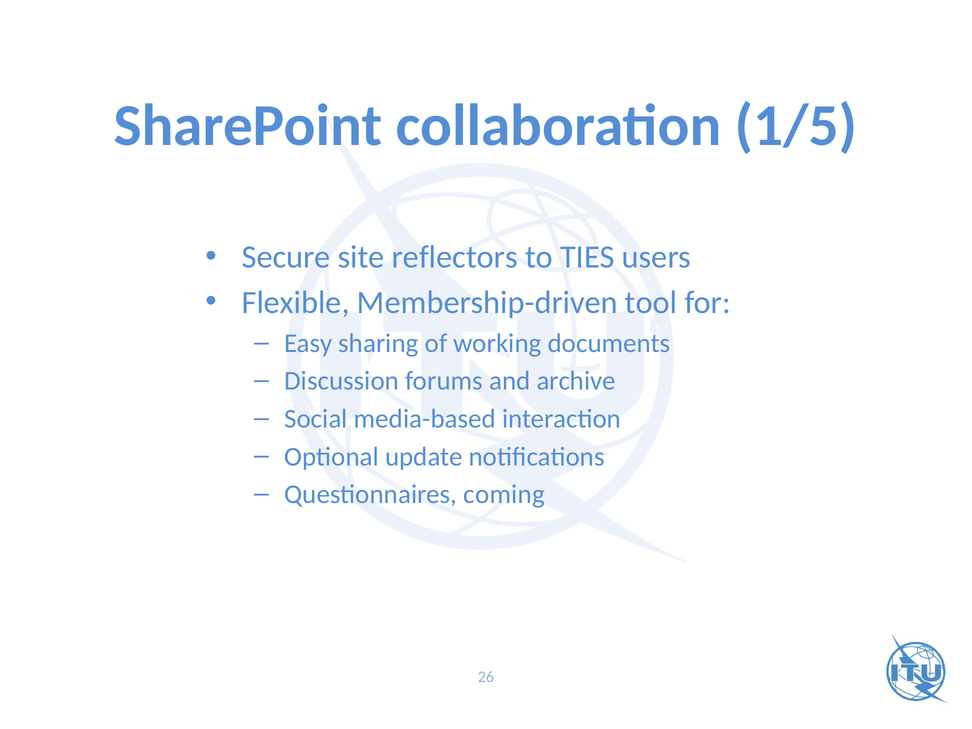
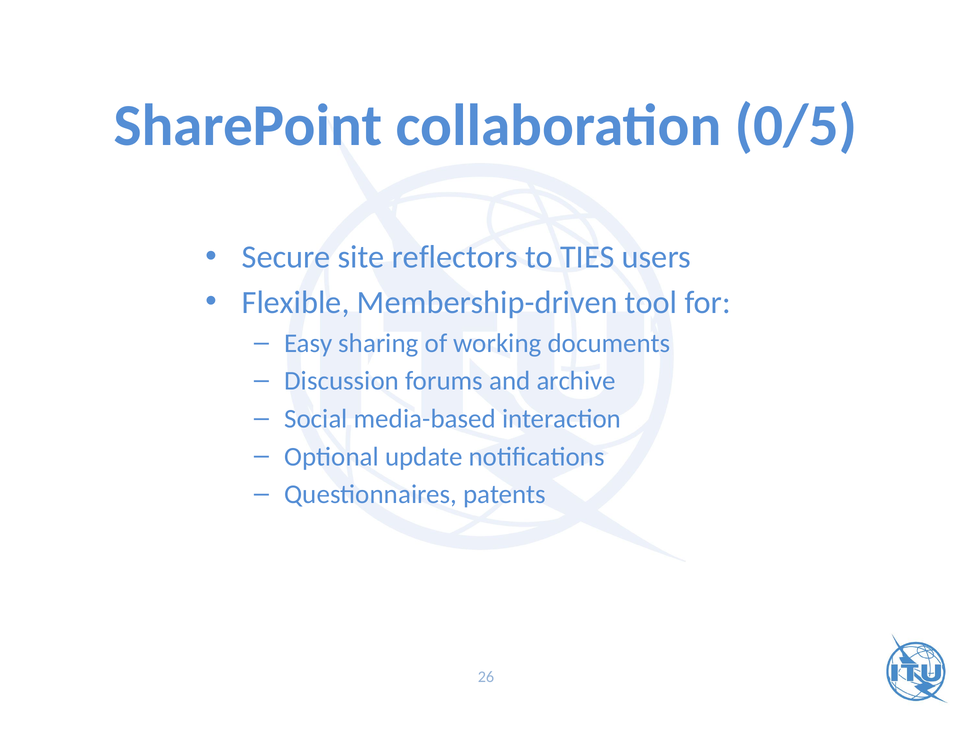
1/5: 1/5 -> 0/5
coming: coming -> patents
